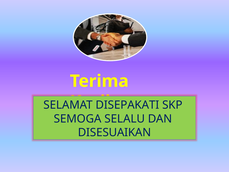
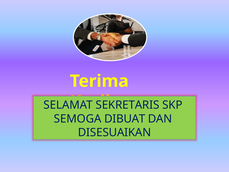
DISEPAKATI: DISEPAKATI -> SEKRETARIS
SELALU: SELALU -> DIBUAT
